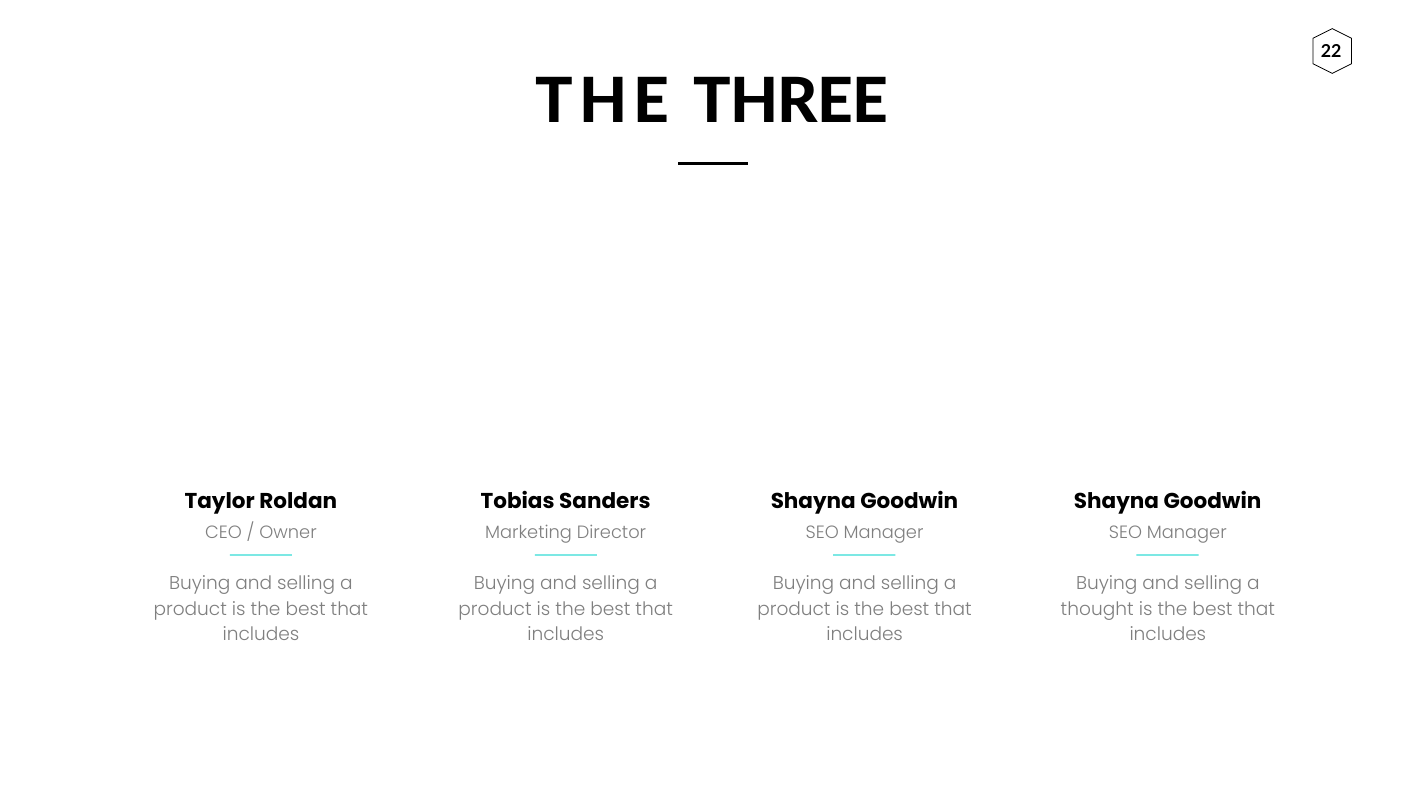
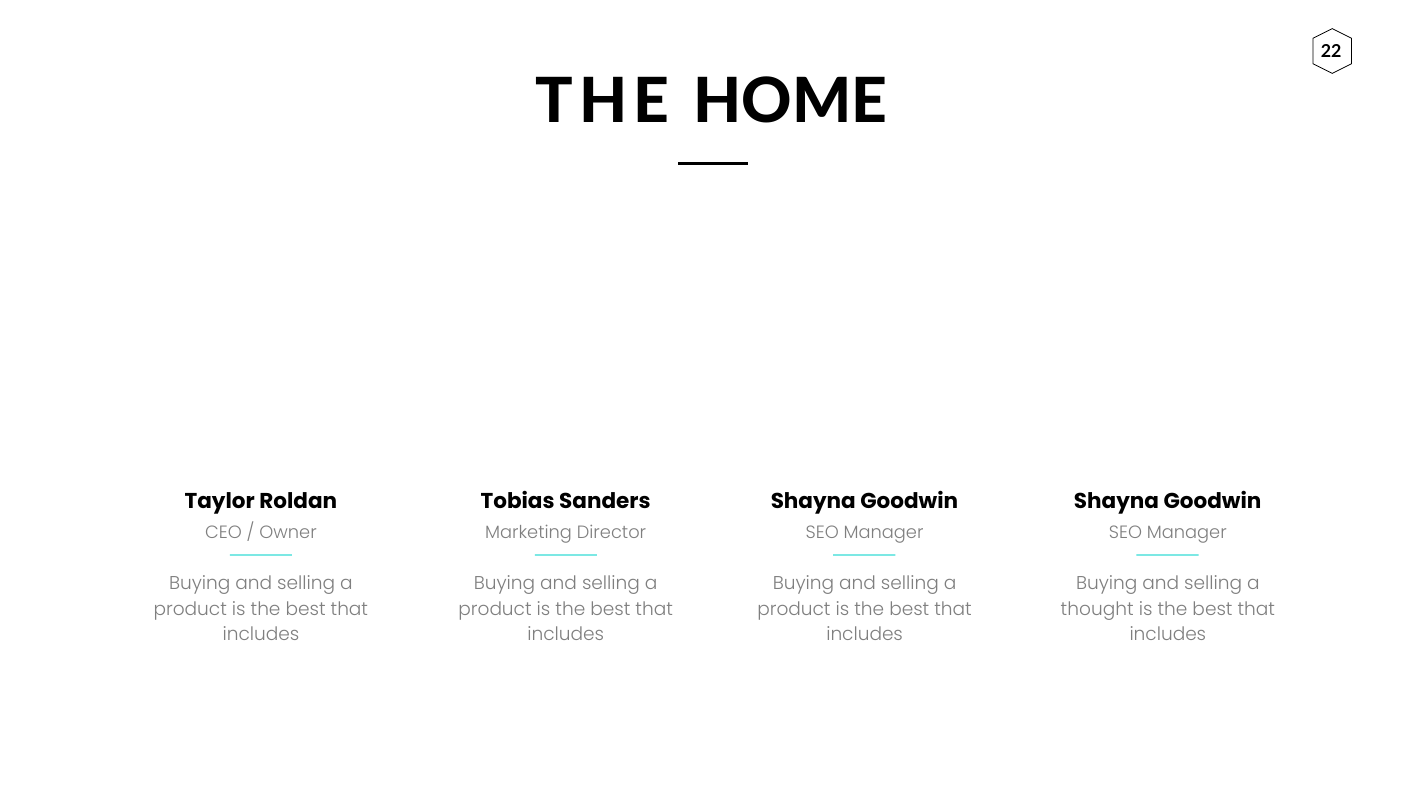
THREE: THREE -> HOME
